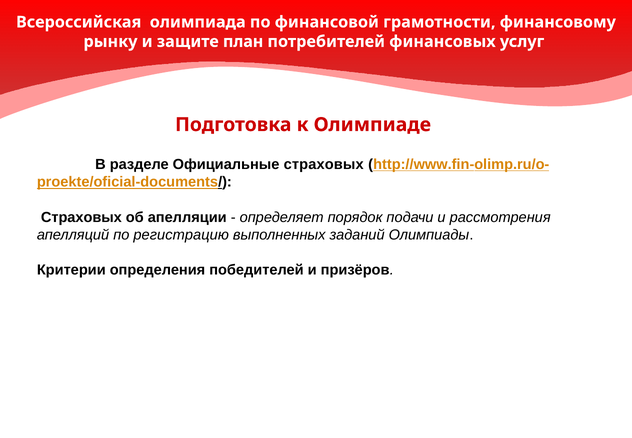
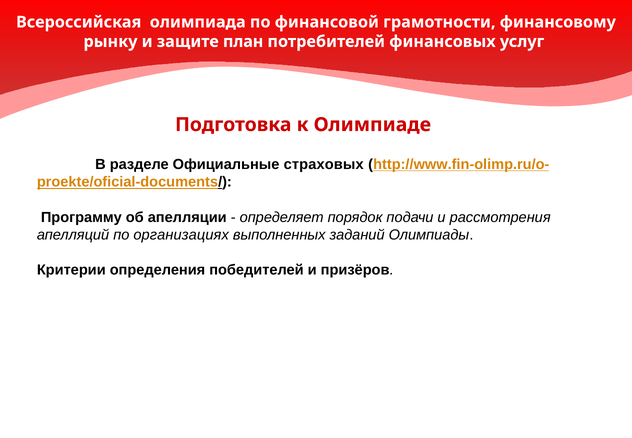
Страховых at (81, 217): Страховых -> Программу
регистрацию: регистрацию -> организациях
